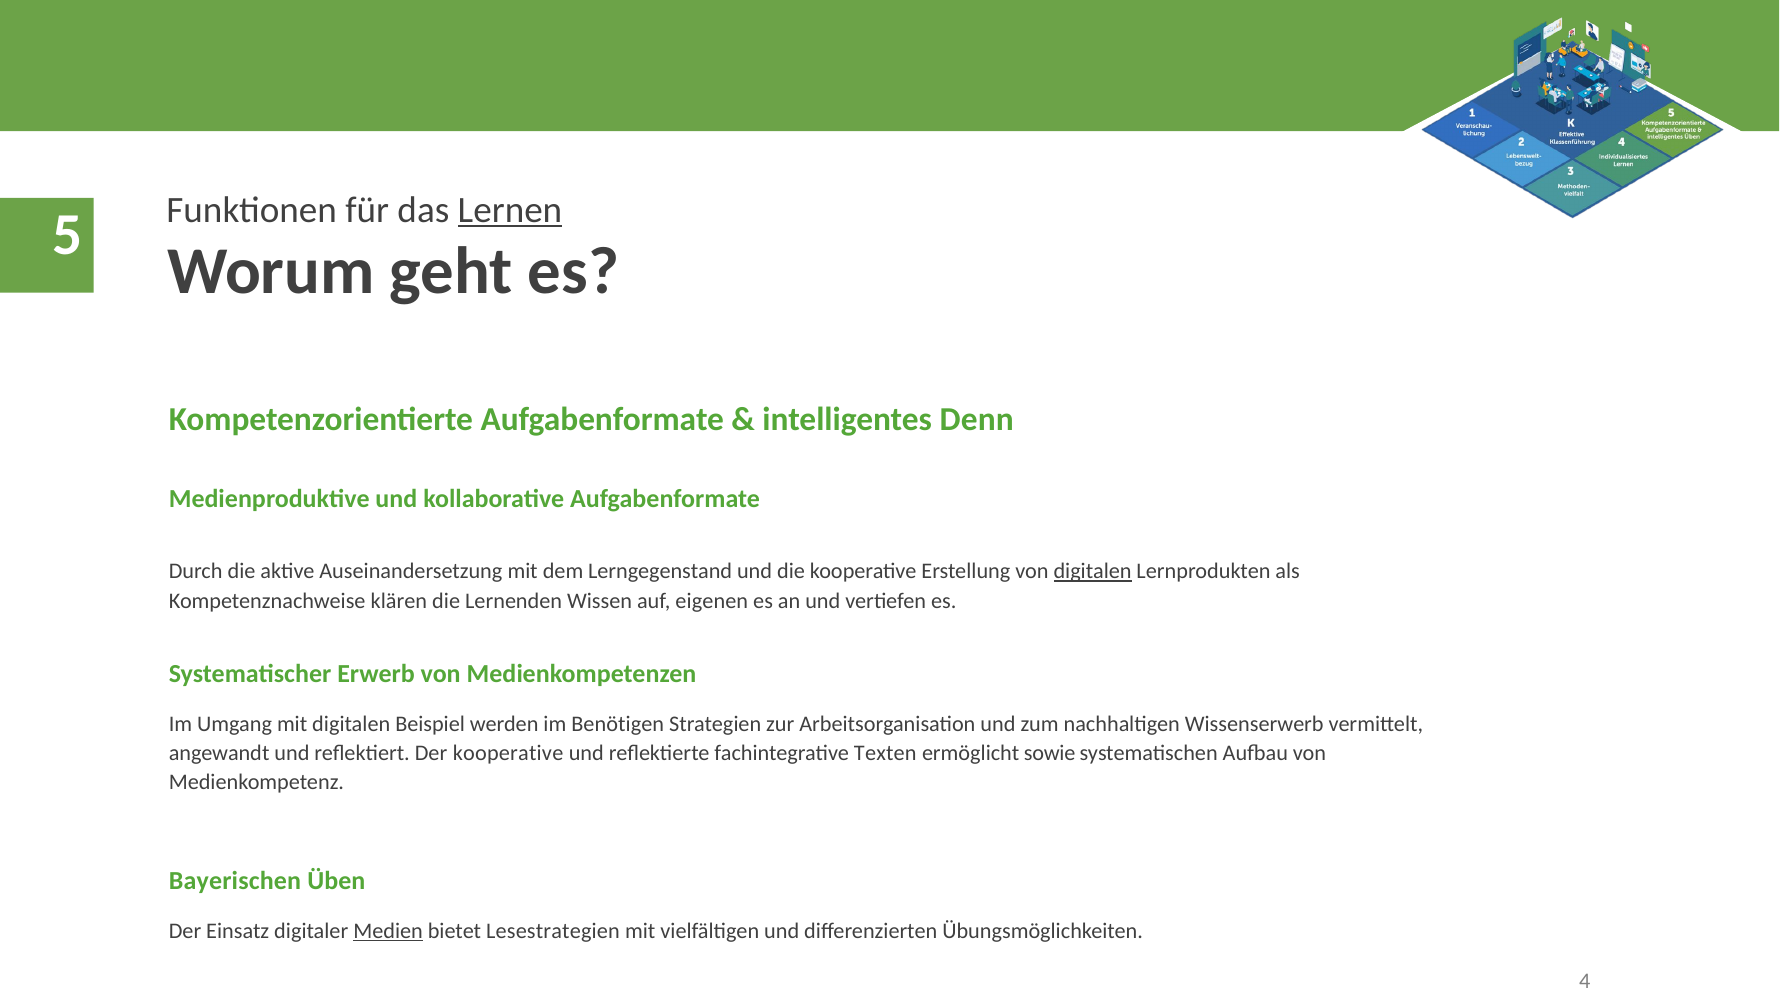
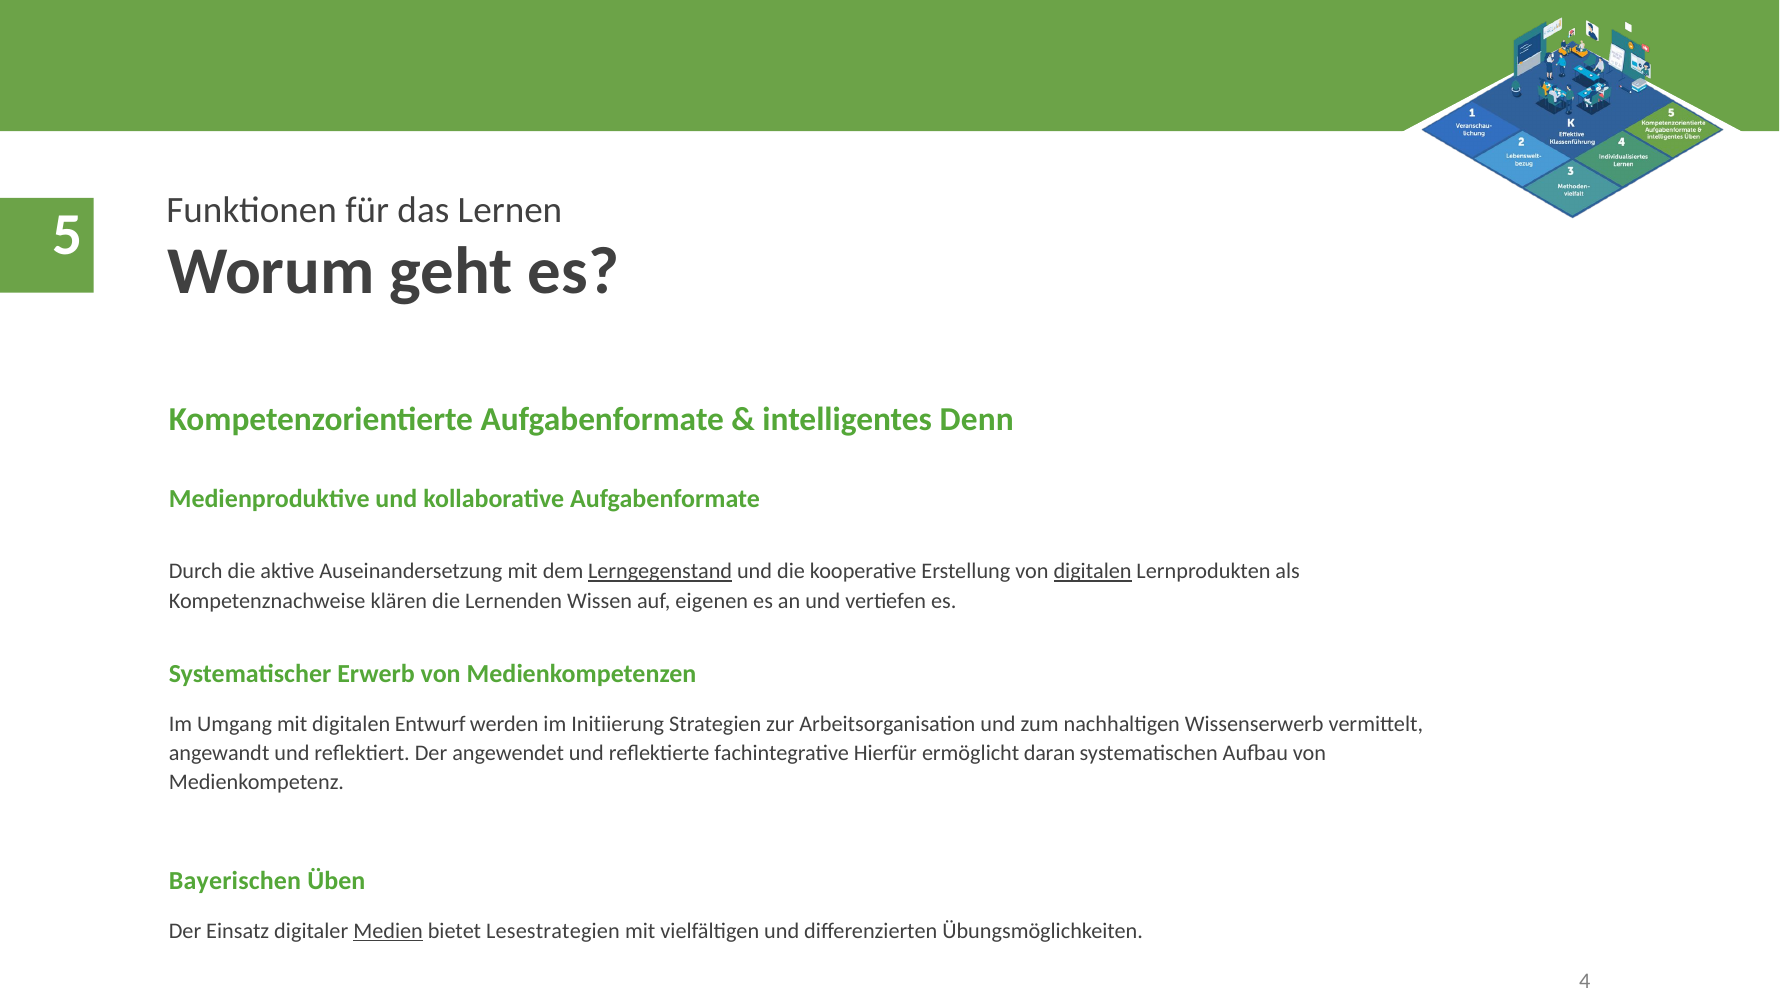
Lernen underline: present -> none
Lerngegenstand underline: none -> present
Beispiel: Beispiel -> Entwurf
Benötigen: Benötigen -> Initiierung
Der kooperative: kooperative -> angewendet
Texten: Texten -> Hierfür
sowie: sowie -> daran
